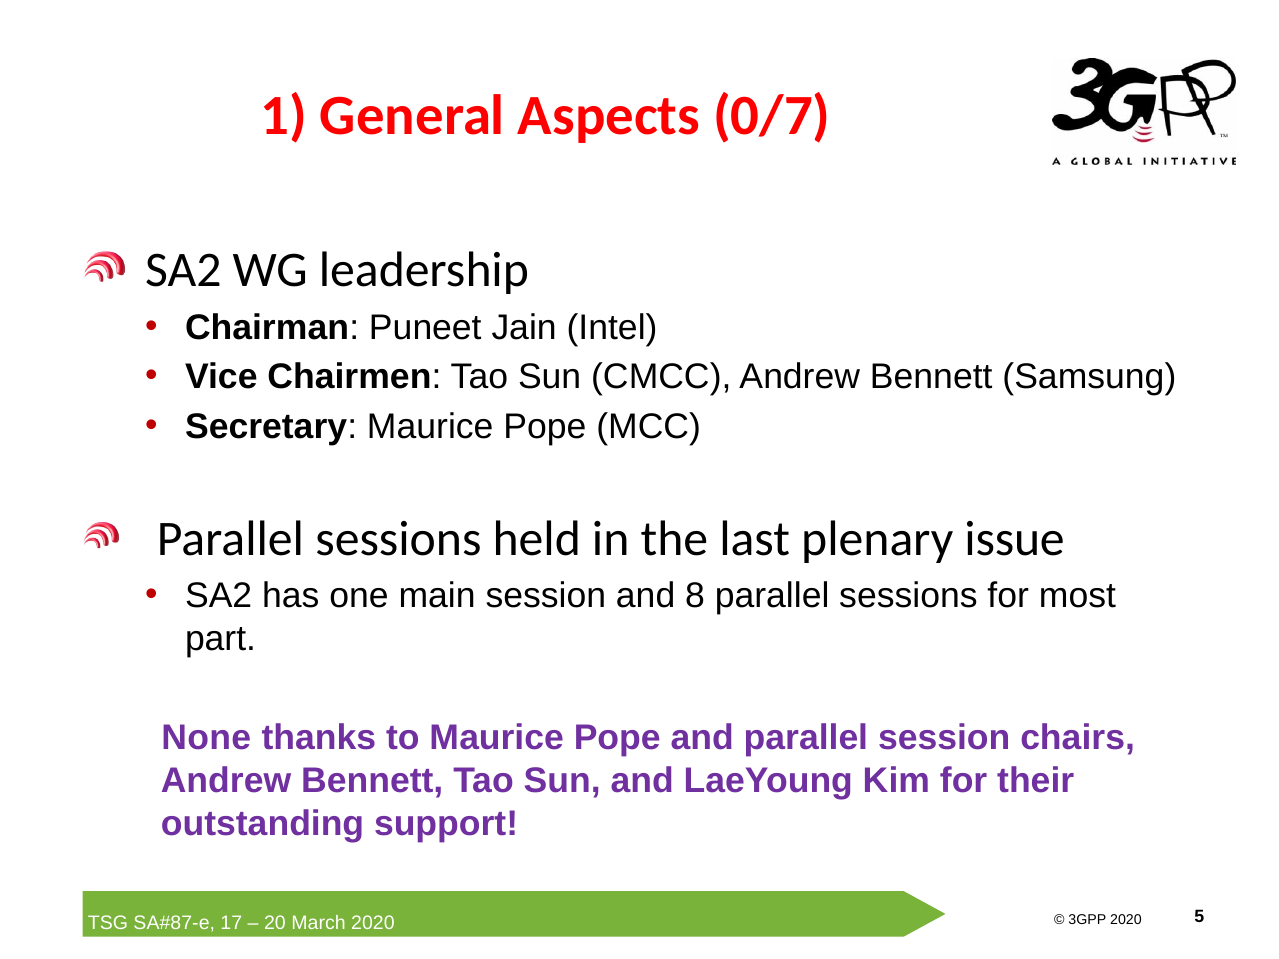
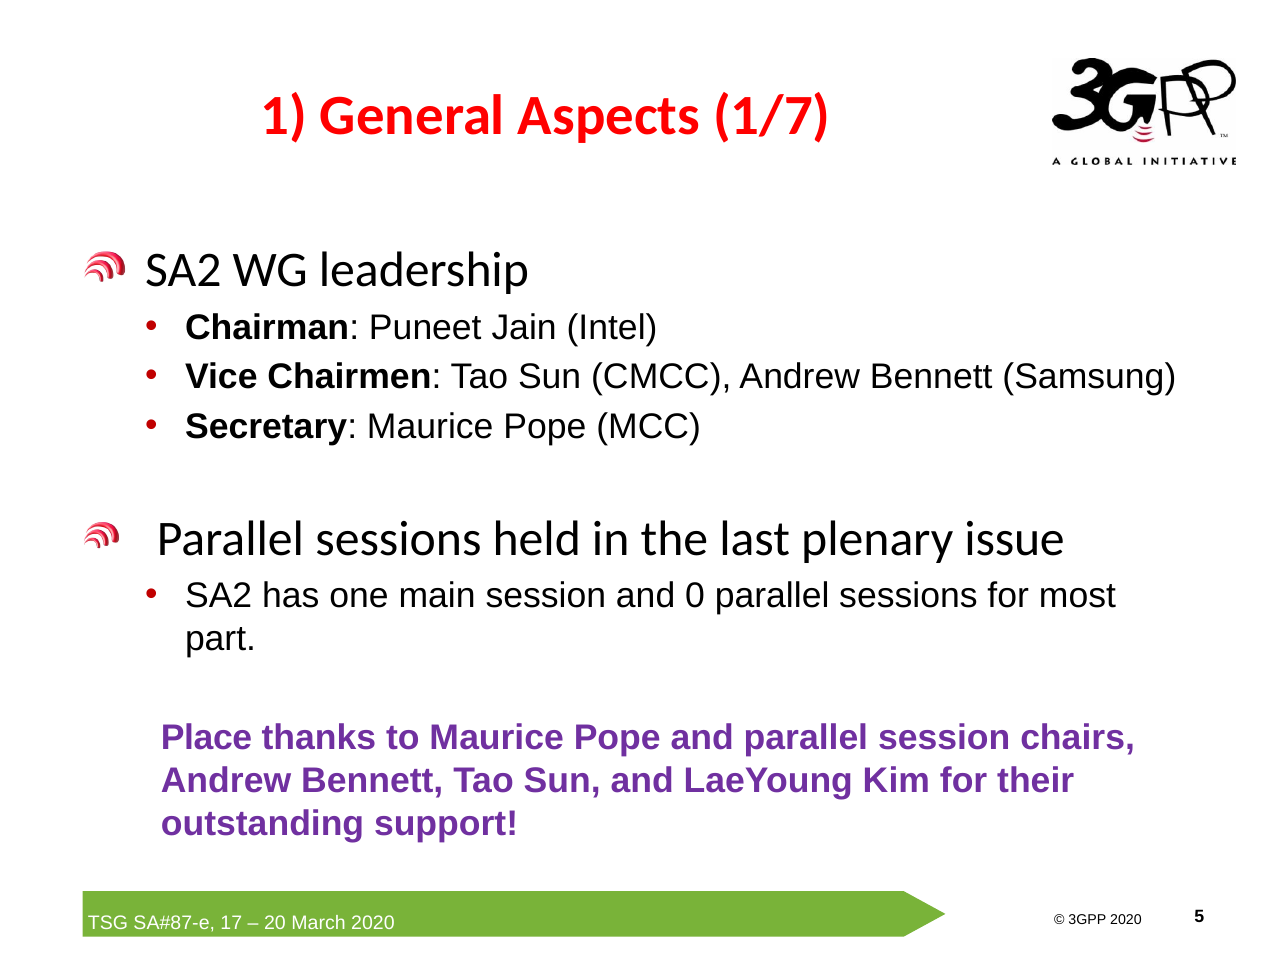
0/7: 0/7 -> 1/7
8: 8 -> 0
None: None -> Place
